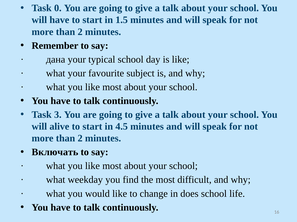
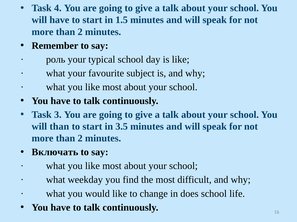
0: 0 -> 4
дана: дана -> роль
will alive: alive -> than
4.5: 4.5 -> 3.5
